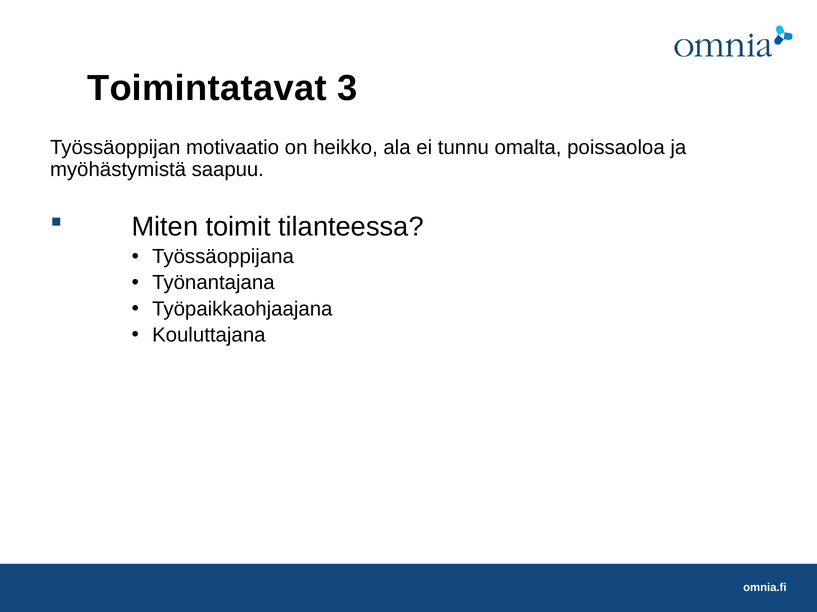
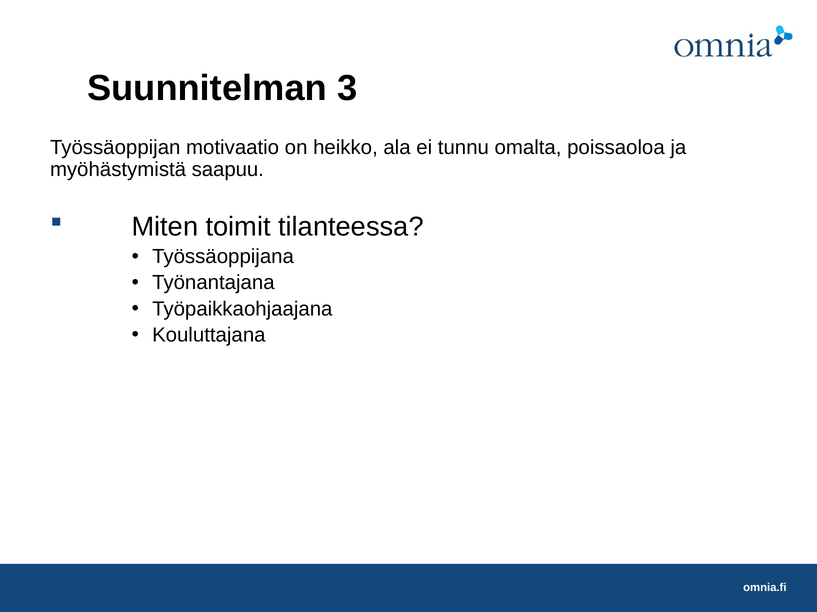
Toimintatavat: Toimintatavat -> Suunnitelman
